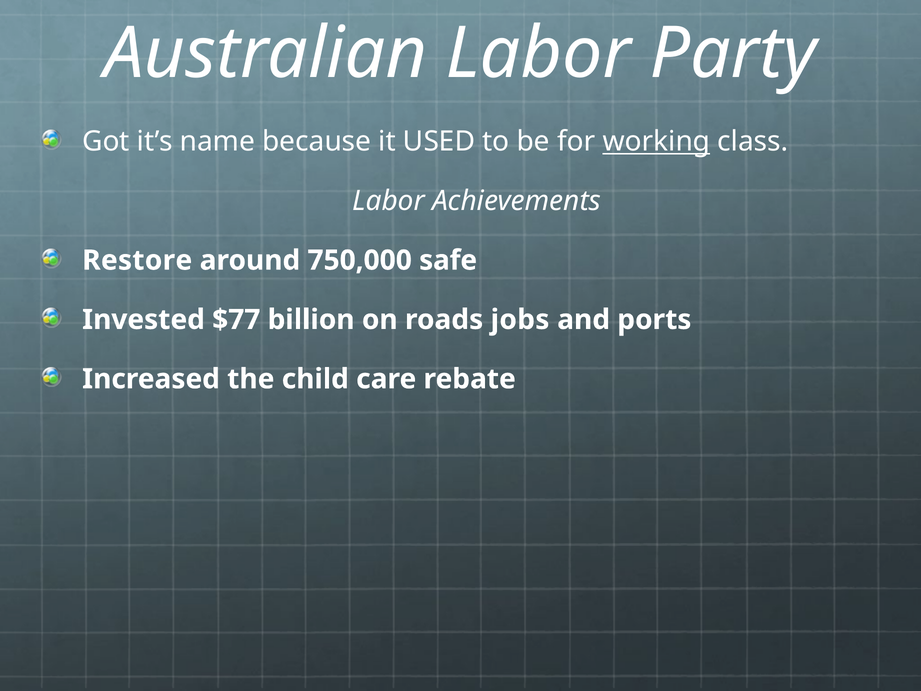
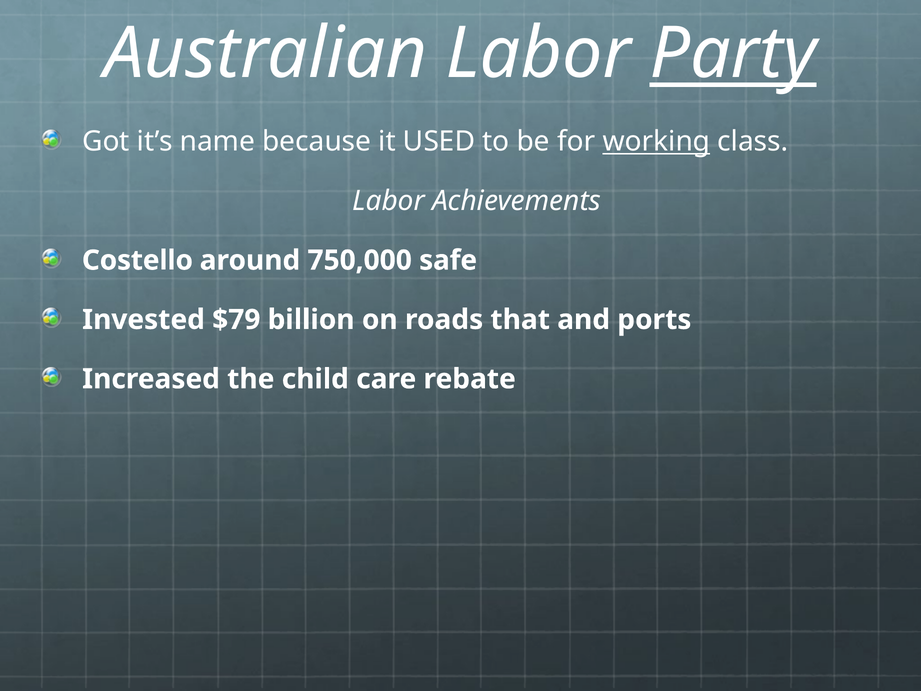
Party underline: none -> present
Restore: Restore -> Costello
$77: $77 -> $79
jobs: jobs -> that
